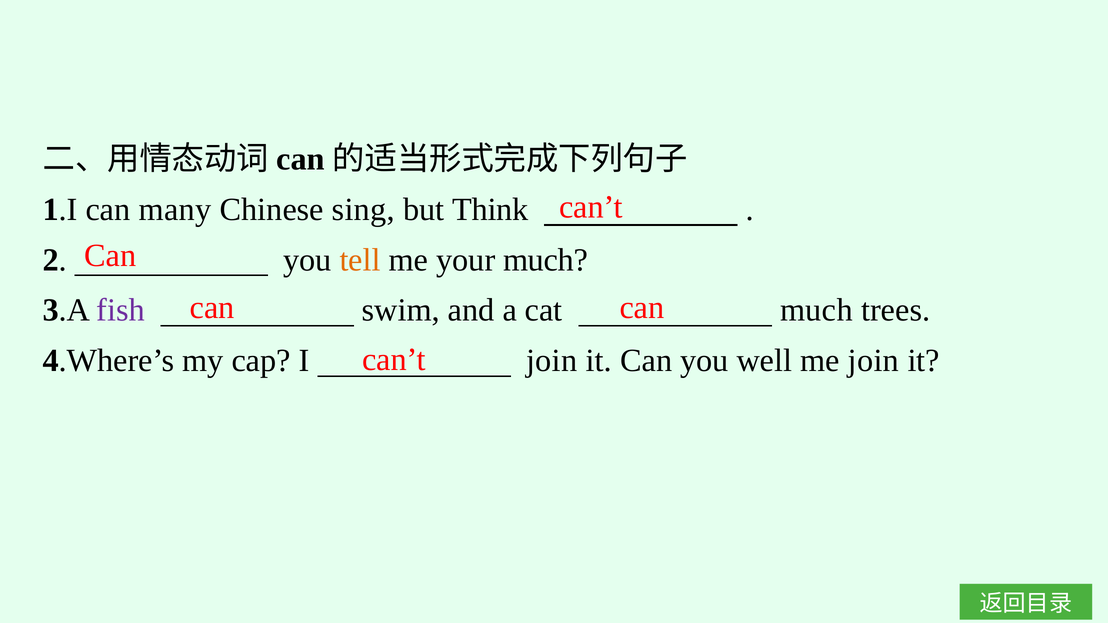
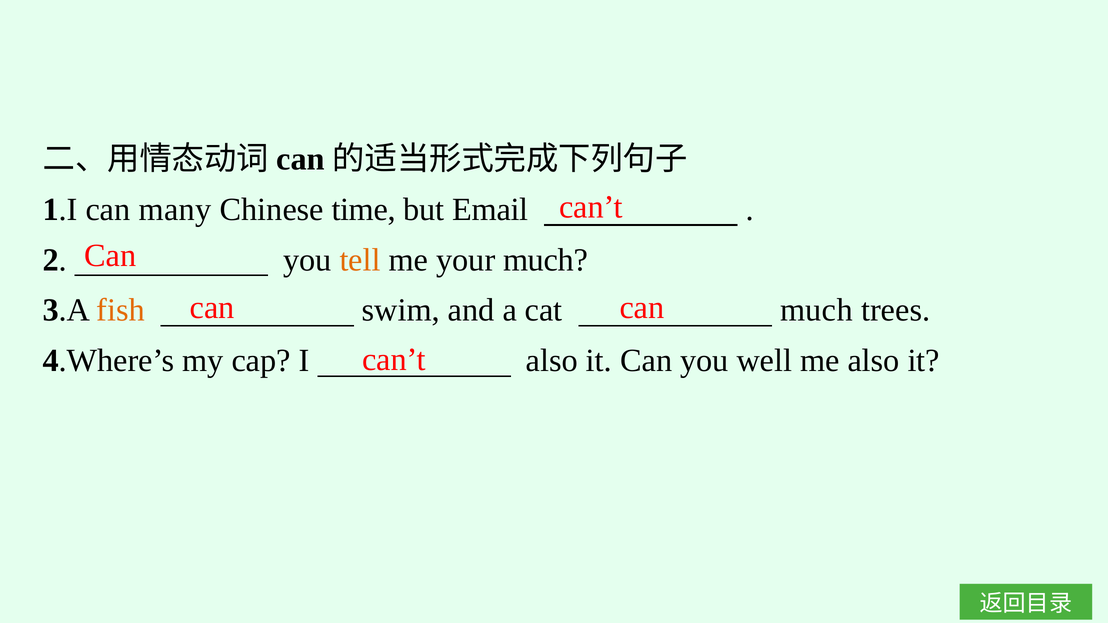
sing: sing -> time
Think: Think -> Email
fish colour: purple -> orange
I join: join -> also
me join: join -> also
